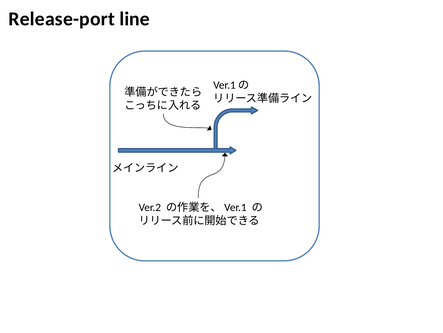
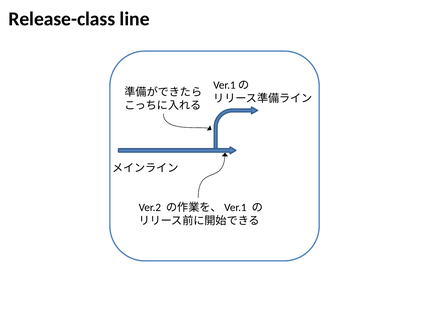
Release-port: Release-port -> Release-class
